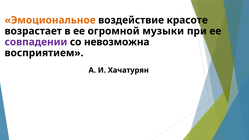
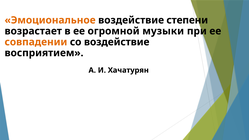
красоте: красоте -> степени
совпадении colour: purple -> orange
со невозможна: невозможна -> воздействие
